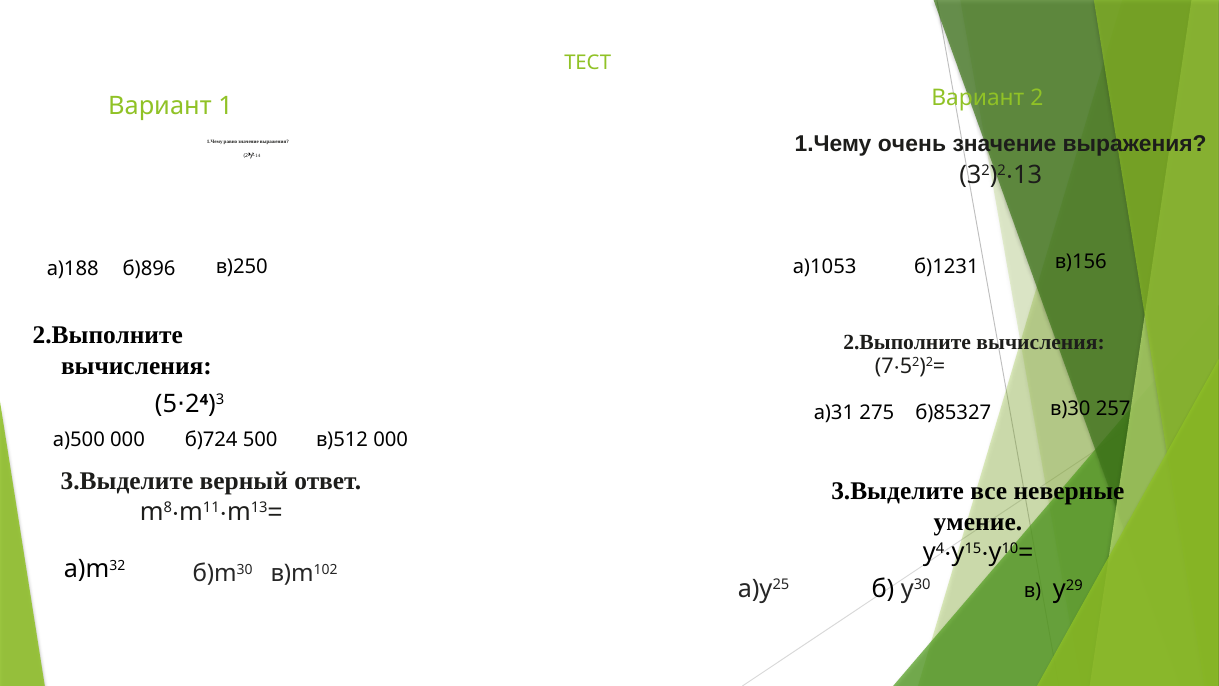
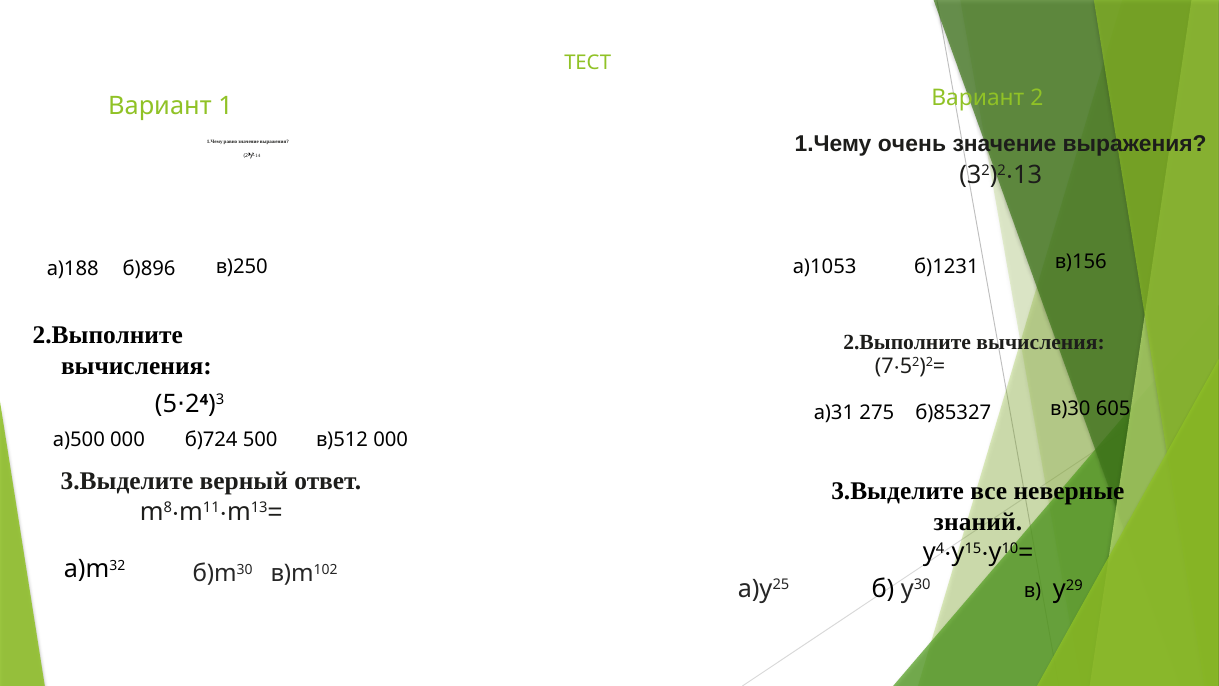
257: 257 -> 605
умение: умение -> знаний
